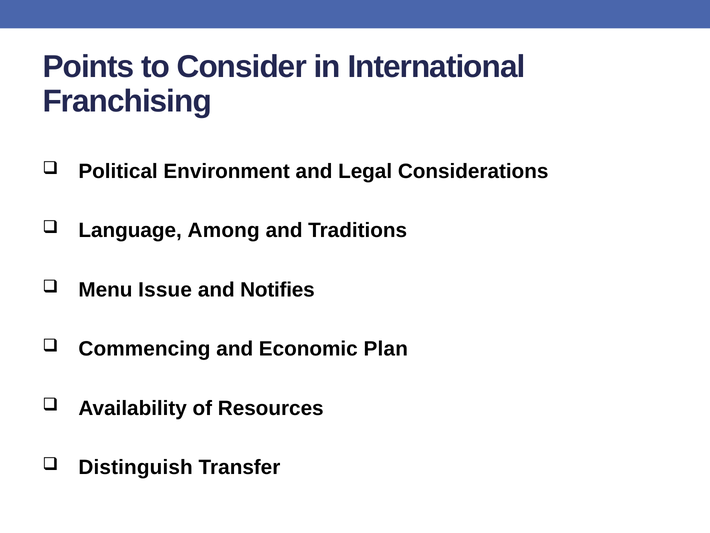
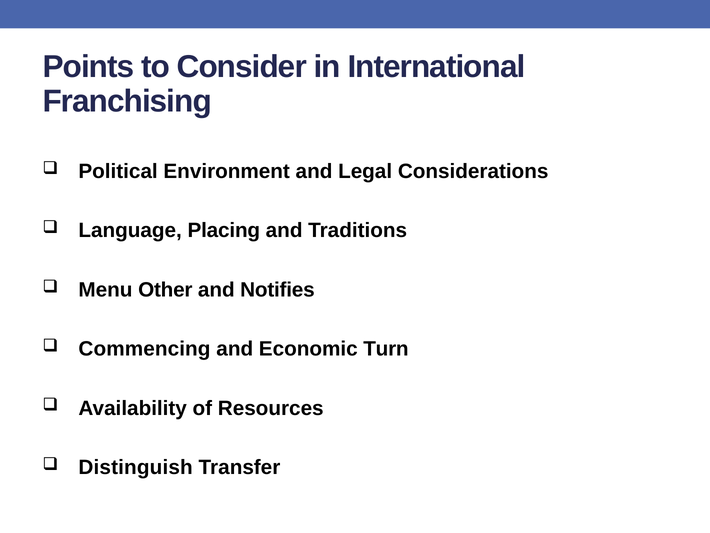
Among: Among -> Placing
Issue: Issue -> Other
Plan: Plan -> Turn
